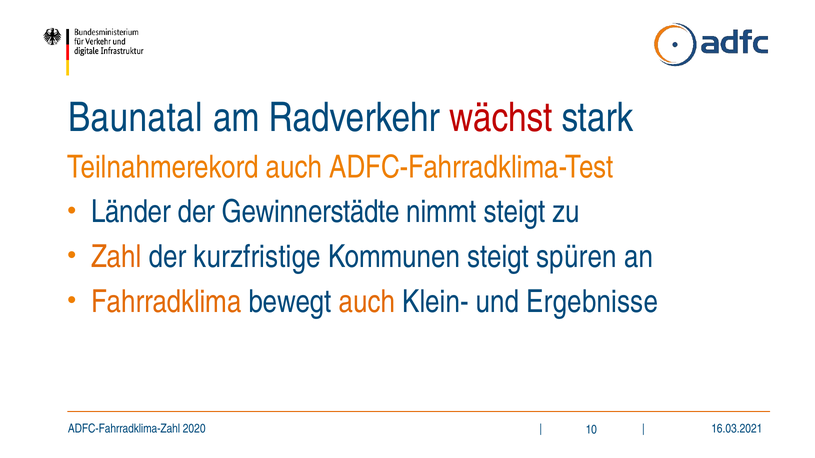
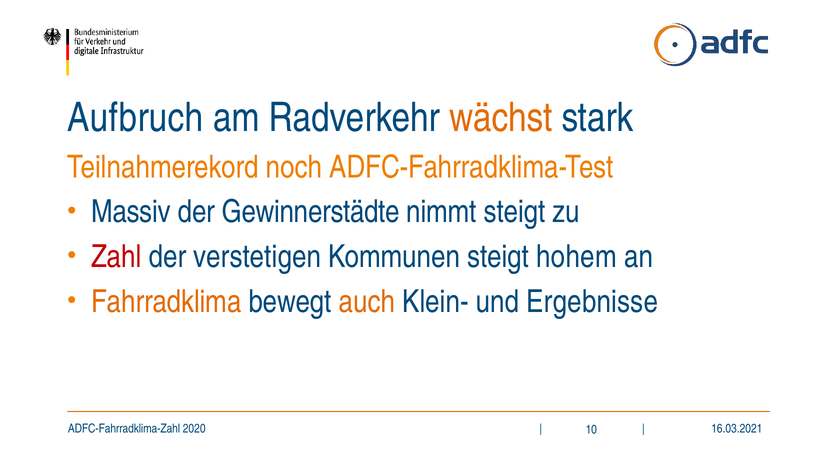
Baunatal: Baunatal -> Aufbruch
wächst colour: red -> orange
Teilnahmerekord auch: auch -> noch
Länder: Länder -> Massiv
Zahl colour: orange -> red
kurzfristige: kurzfristige -> verstetigen
spüren: spüren -> hohem
